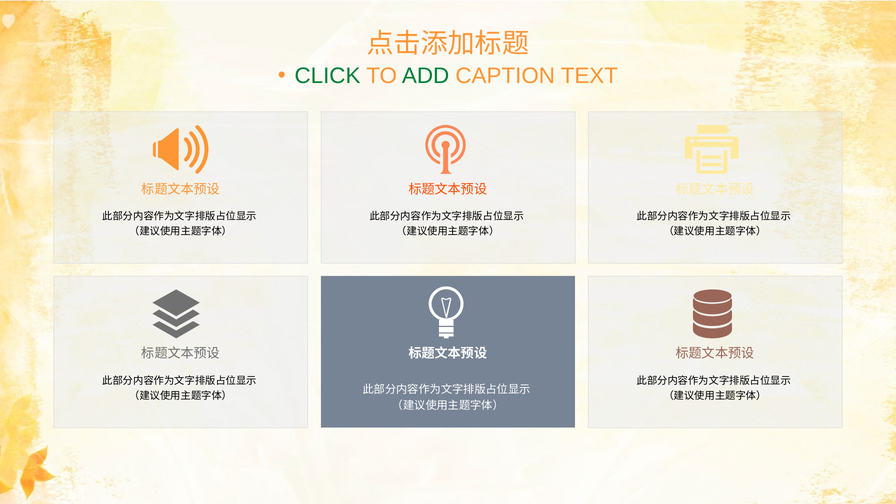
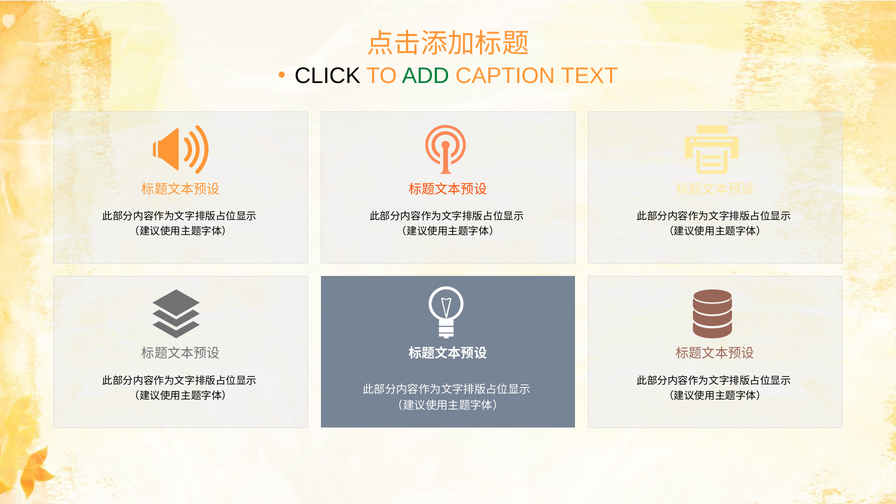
CLICK colour: green -> black
